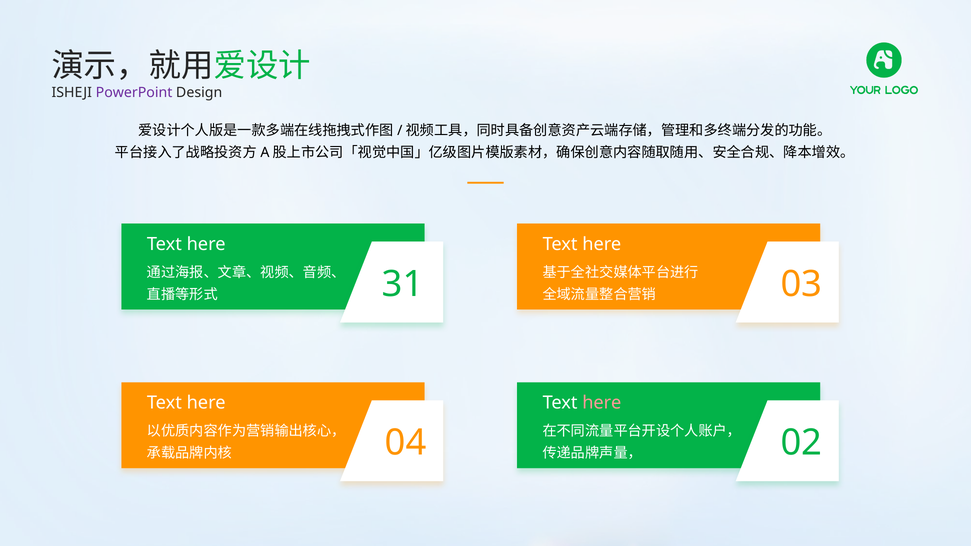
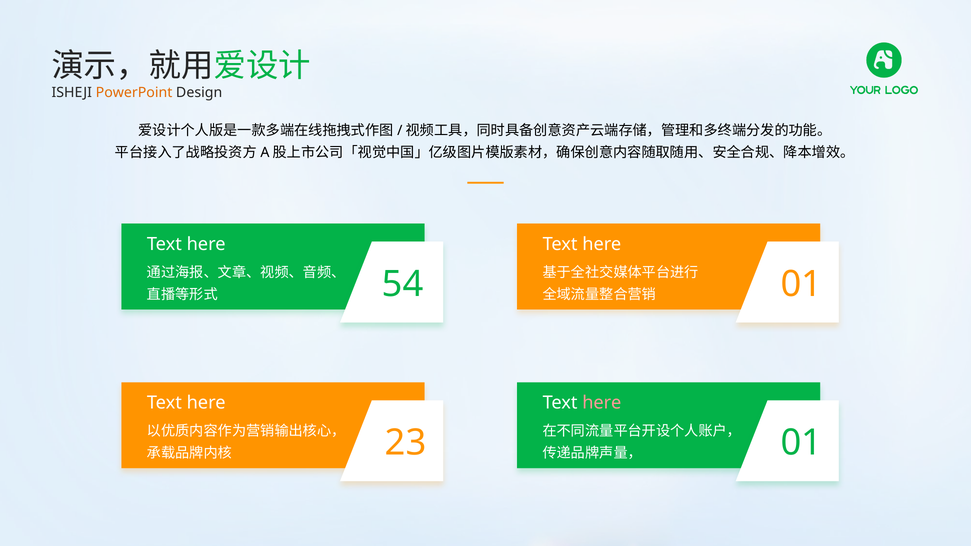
PowerPoint colour: purple -> orange
31: 31 -> 54
03 at (801, 284): 03 -> 01
04: 04 -> 23
02 at (801, 443): 02 -> 01
